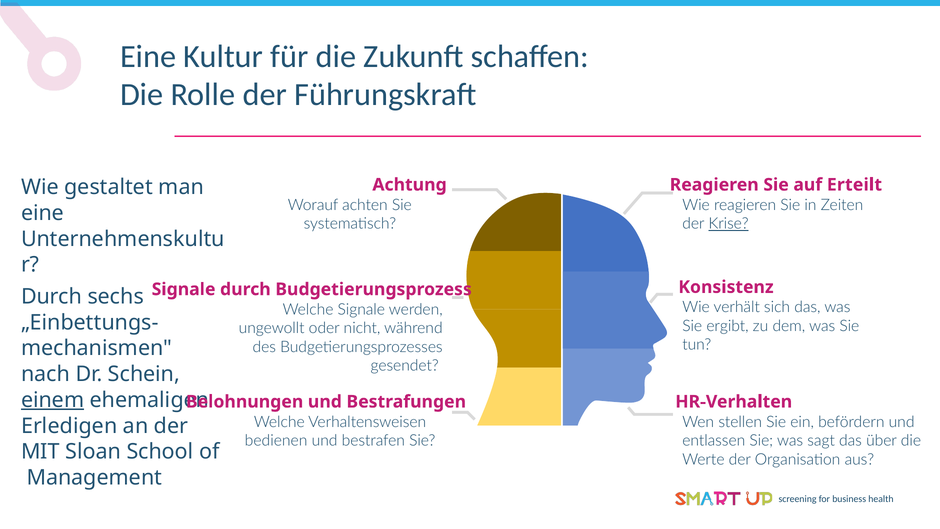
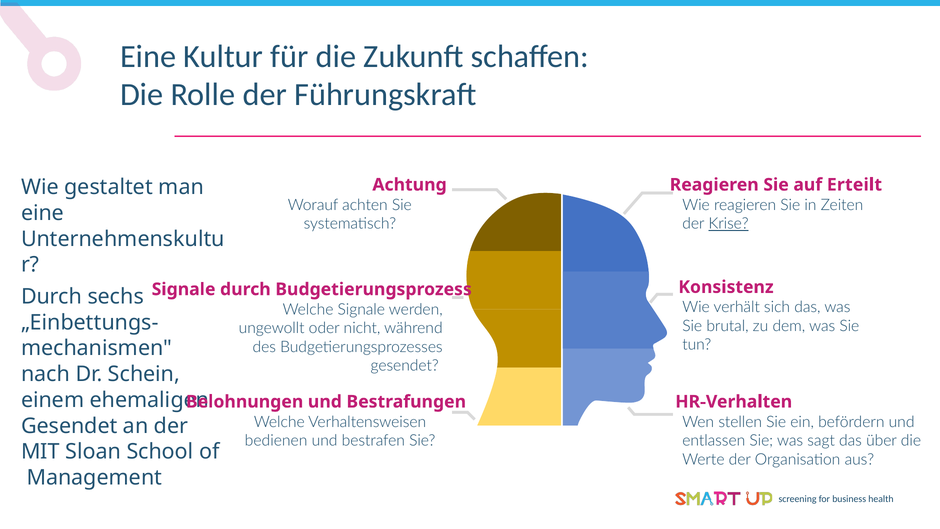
ergibt: ergibt -> brutal
einem underline: present -> none
Erledigen at (69, 426): Erledigen -> Gesendet
